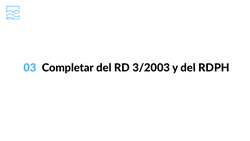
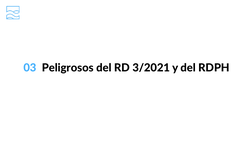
Completar: Completar -> Peligrosos
3/2003: 3/2003 -> 3/2021
